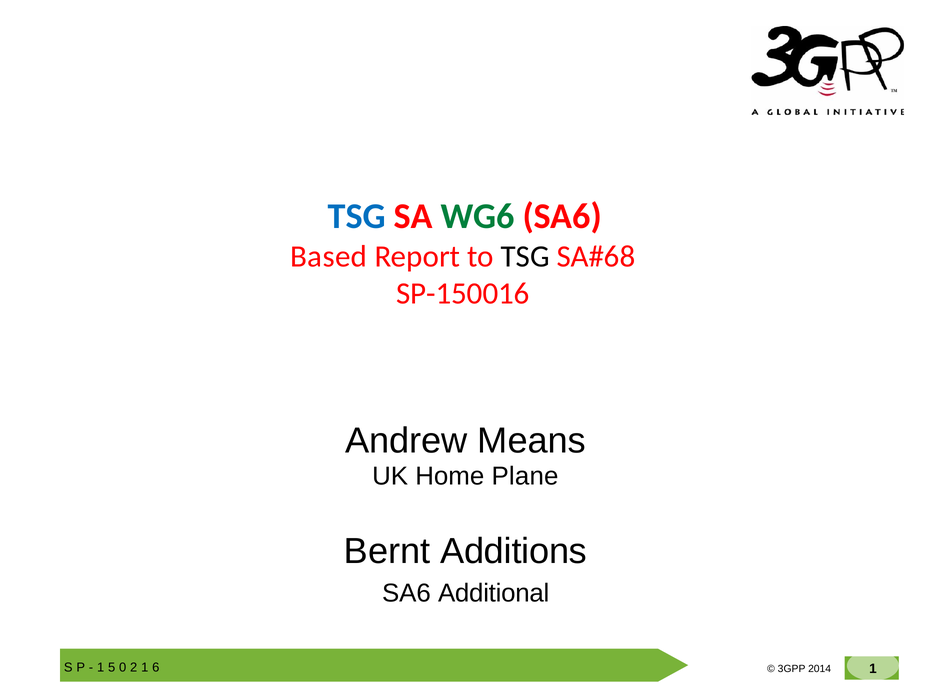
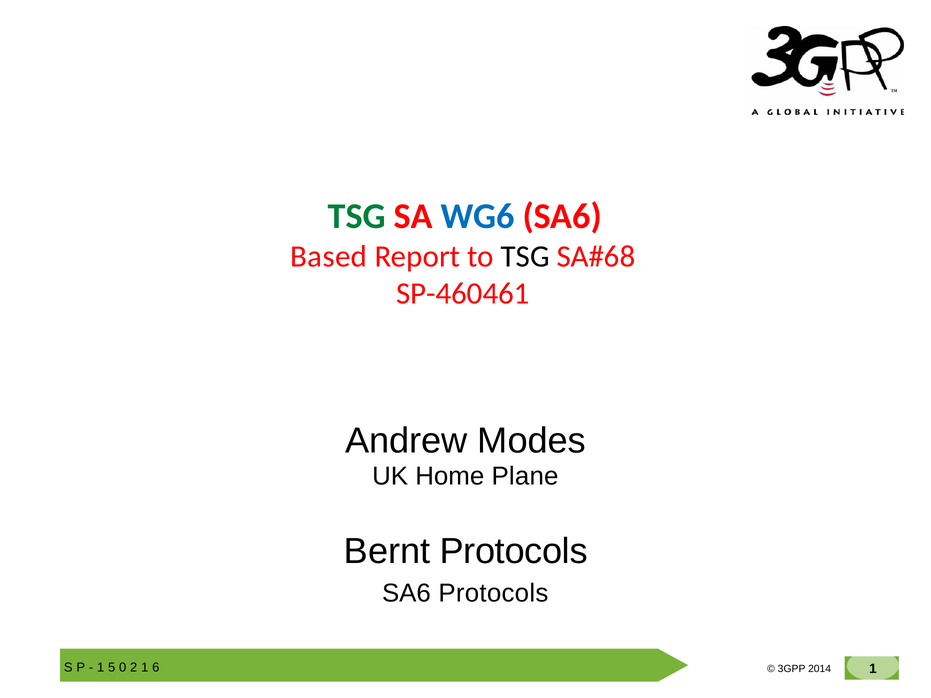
TSG at (357, 217) colour: blue -> green
WG6 colour: green -> blue
SP-150016: SP-150016 -> SP-460461
Means: Means -> Modes
Bernt Additions: Additions -> Protocols
SA6 Additional: Additional -> Protocols
